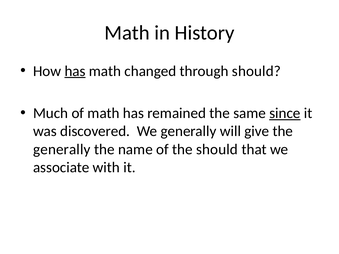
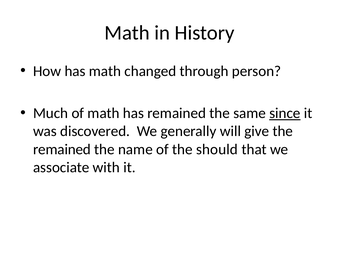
has at (75, 71) underline: present -> none
through should: should -> person
generally at (62, 149): generally -> remained
